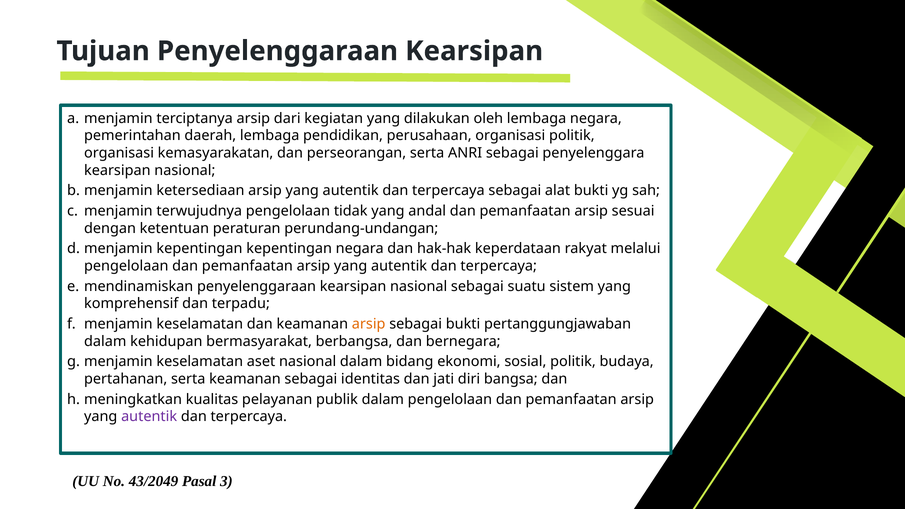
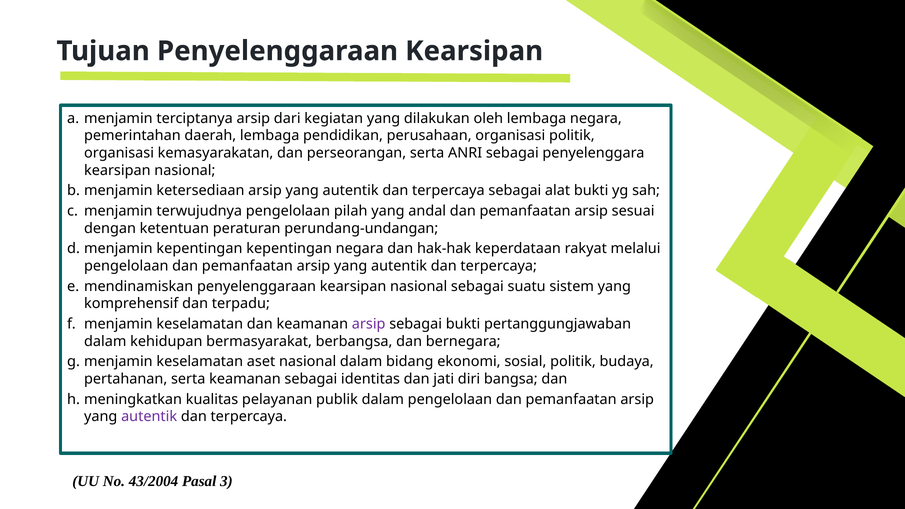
tidak: tidak -> pilah
arsip at (369, 324) colour: orange -> purple
43/2049: 43/2049 -> 43/2004
